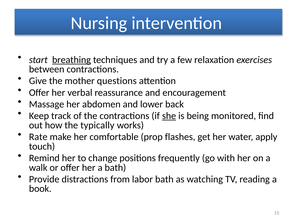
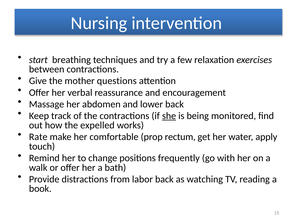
breathing underline: present -> none
typically: typically -> expelled
flashes: flashes -> rectum
labor bath: bath -> back
